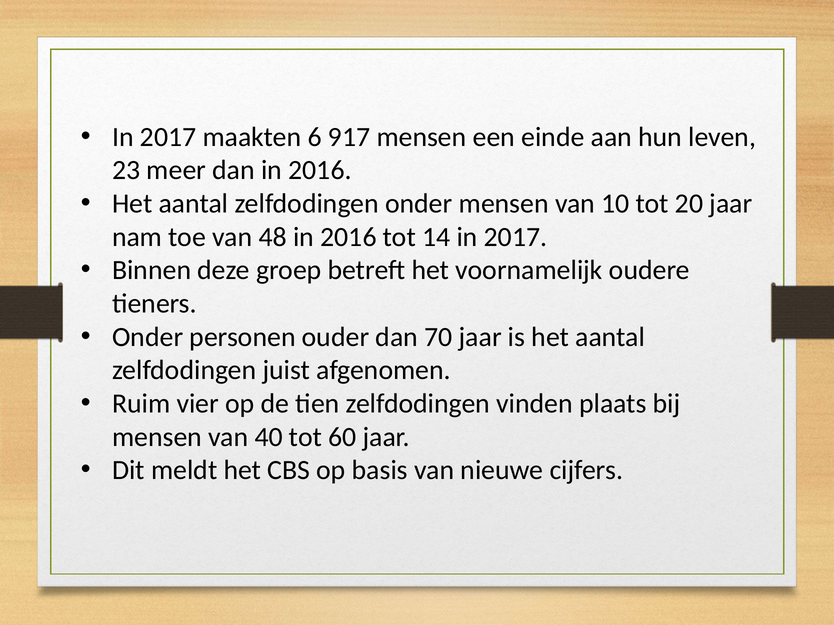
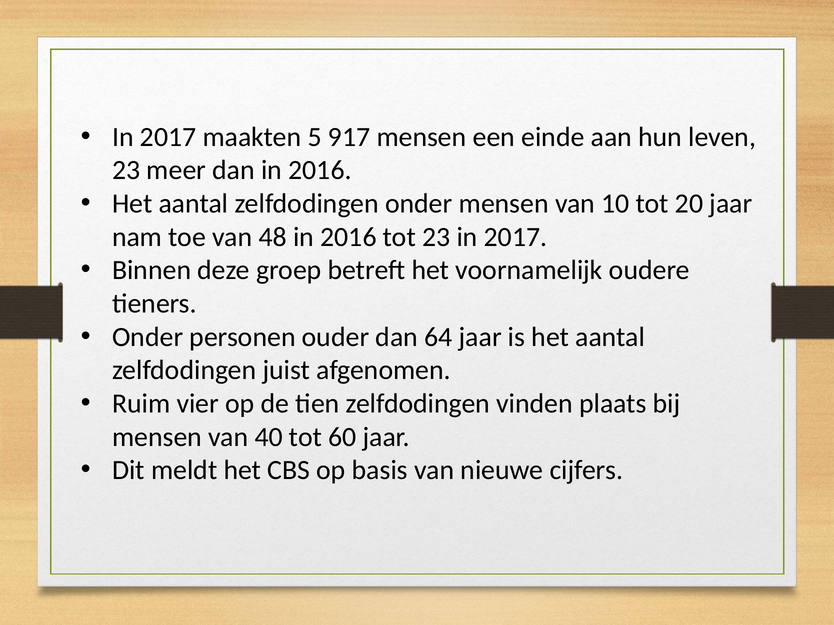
6: 6 -> 5
tot 14: 14 -> 23
70: 70 -> 64
